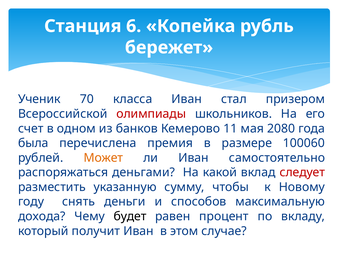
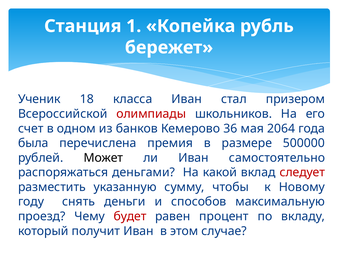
6: 6 -> 1
70: 70 -> 18
11: 11 -> 36
2080: 2080 -> 2064
100060: 100060 -> 500000
Может colour: orange -> black
дохода: дохода -> проезд
будет colour: black -> red
